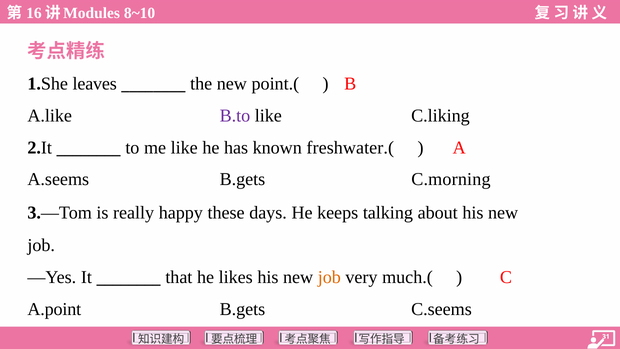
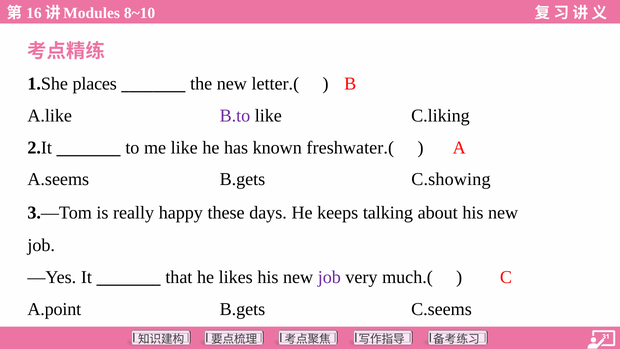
leaves: leaves -> places
point.(: point.( -> letter.(
C.morning: C.morning -> C.showing
job at (329, 277) colour: orange -> purple
